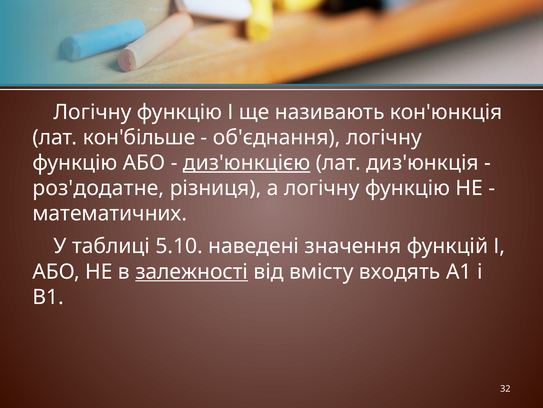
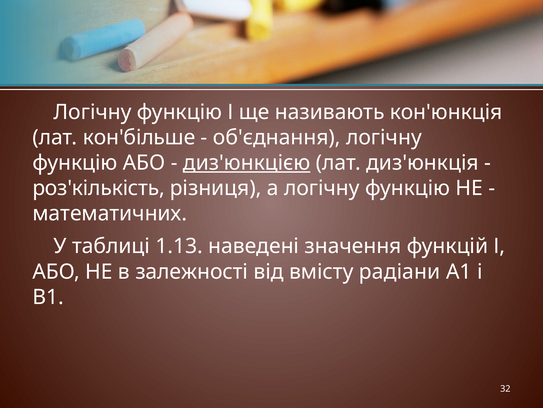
роз'додатне: роз'додатне -> роз'кількість
5.10: 5.10 -> 1.13
залежності underline: present -> none
входять: входять -> радіани
